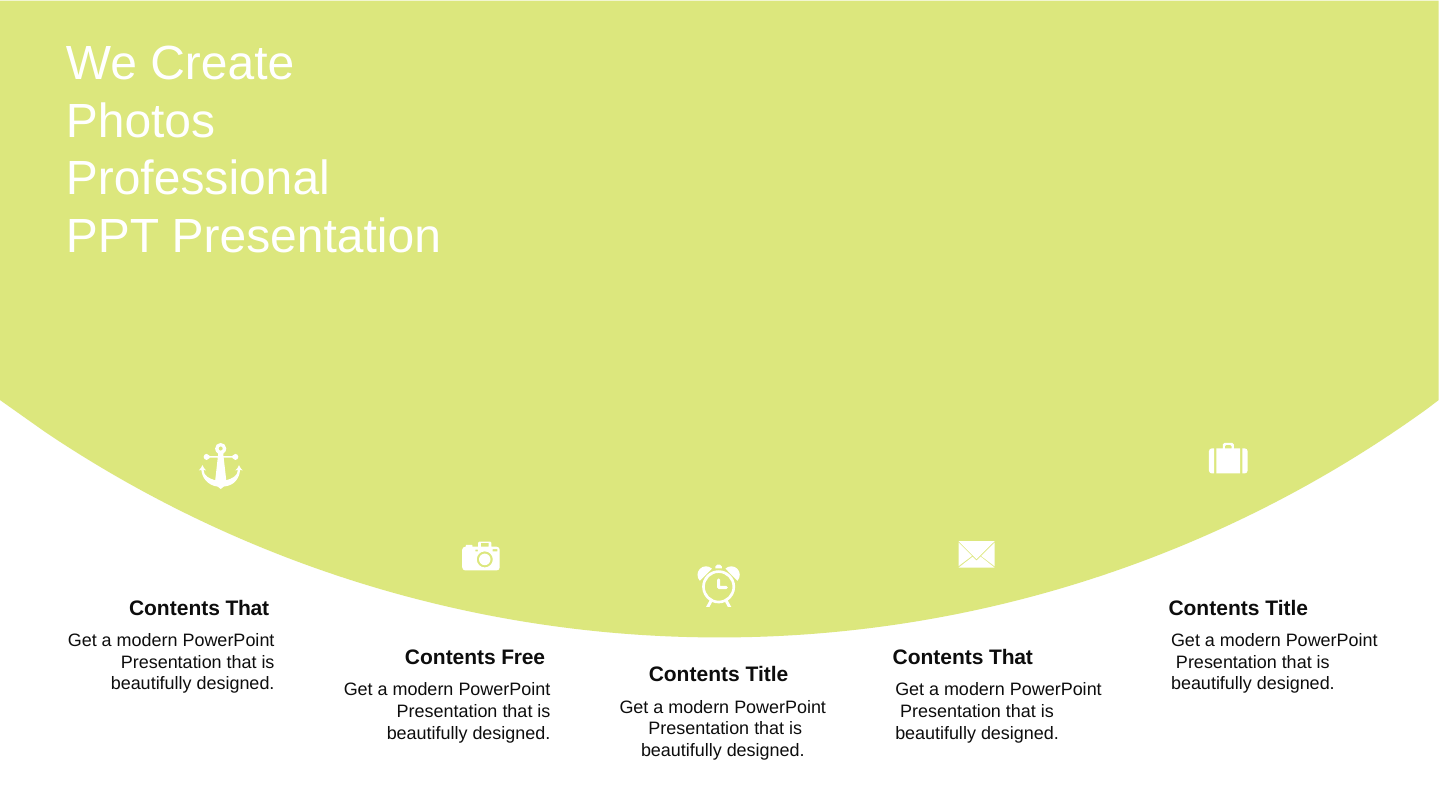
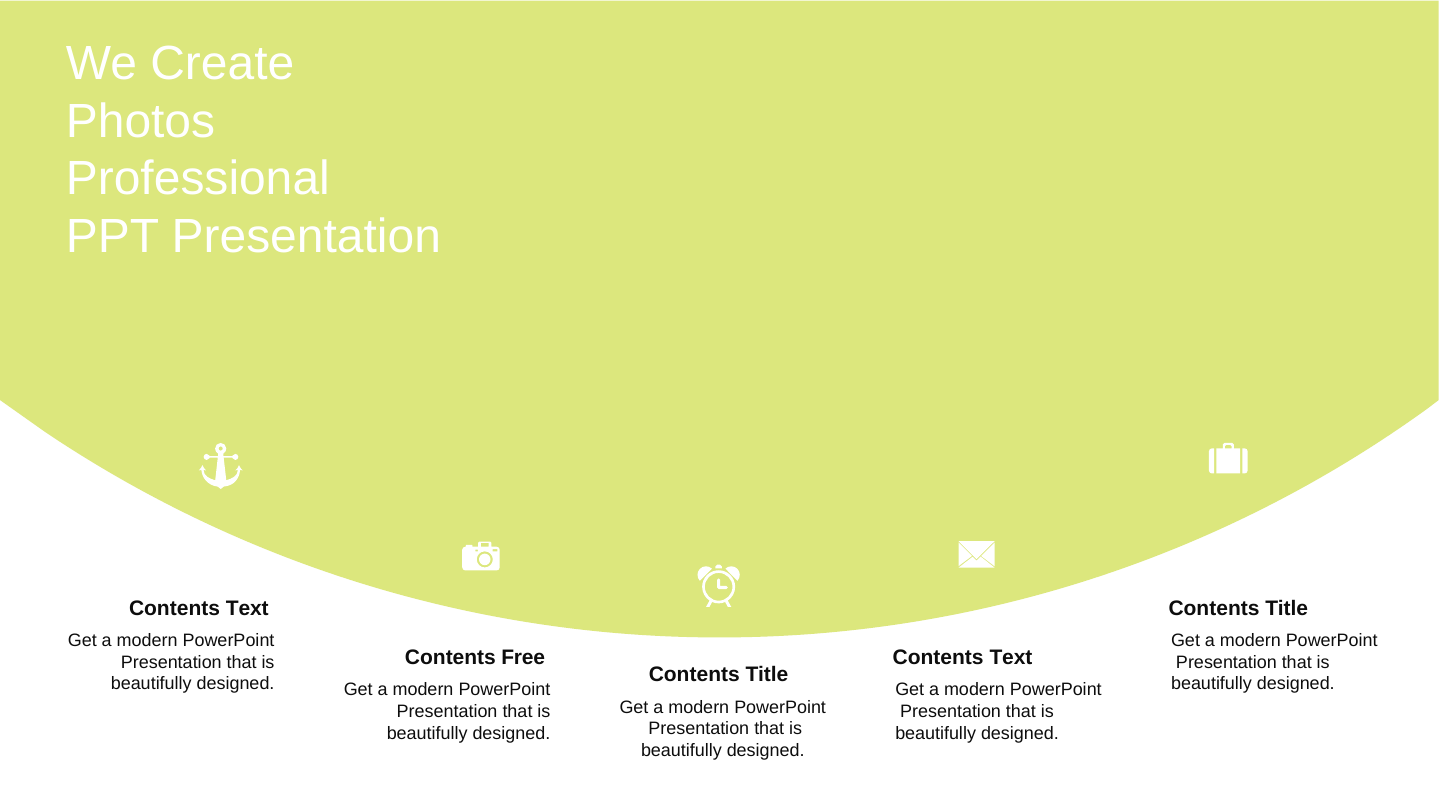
That at (247, 609): That -> Text
That at (1011, 658): That -> Text
